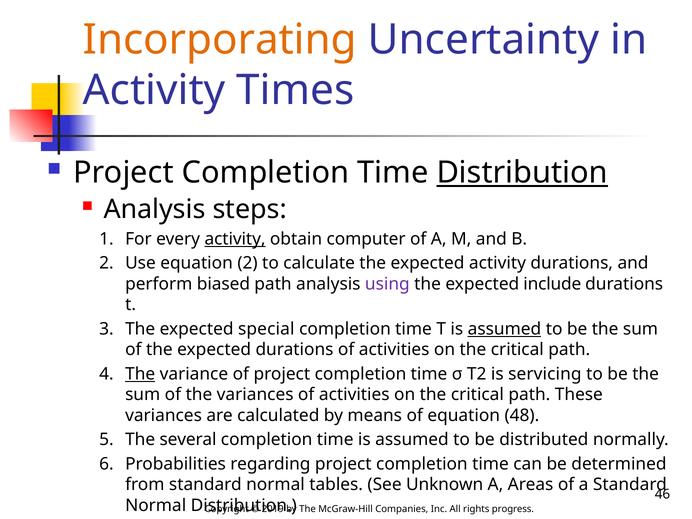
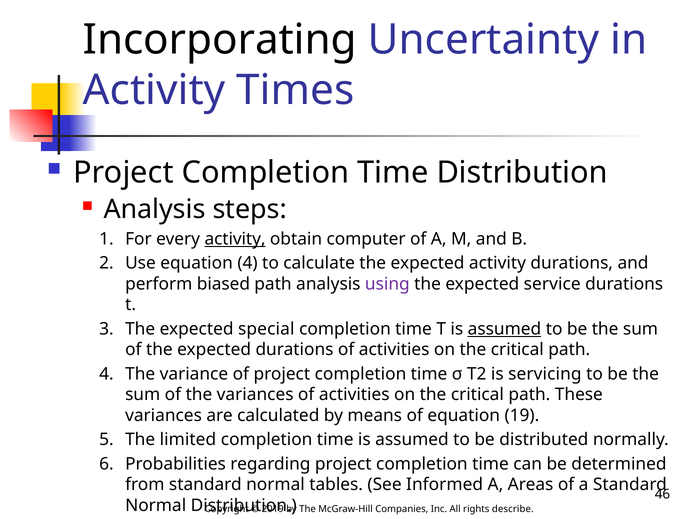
Incorporating colour: orange -> black
Distribution at (522, 173) underline: present -> none
equation 2: 2 -> 4
include: include -> service
The at (140, 374) underline: present -> none
48: 48 -> 19
several: several -> limited
Unknown: Unknown -> Informed
progress: progress -> describe
